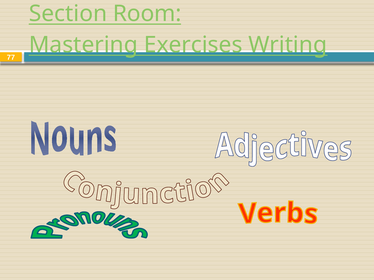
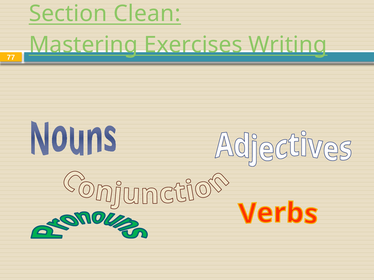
Room: Room -> Clean
